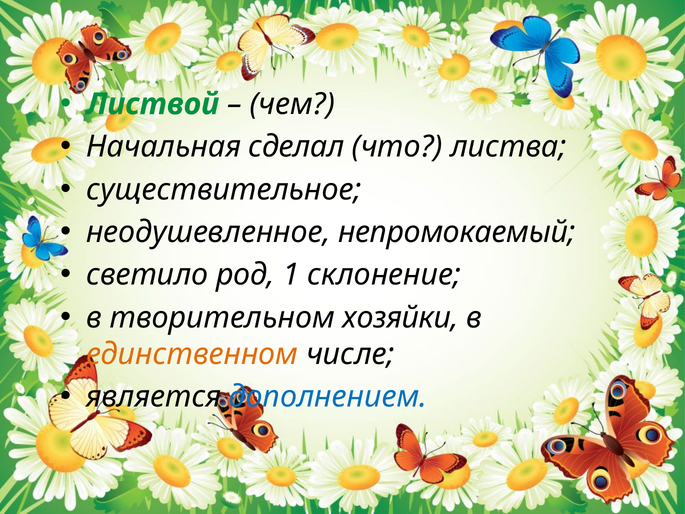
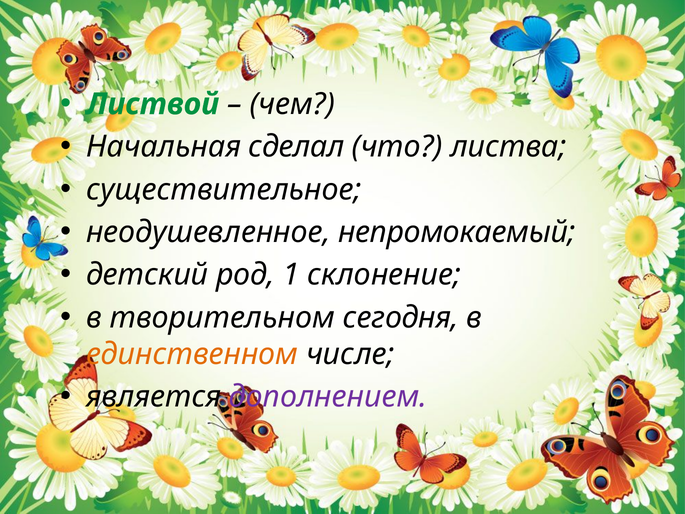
светило: светило -> детский
хозяйки: хозяйки -> сегодня
дополнением colour: blue -> purple
